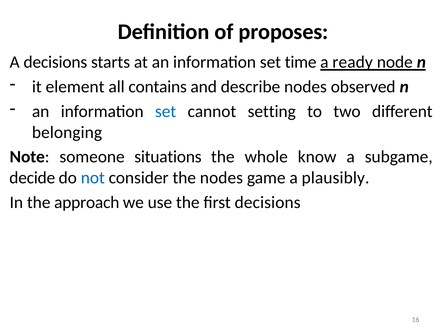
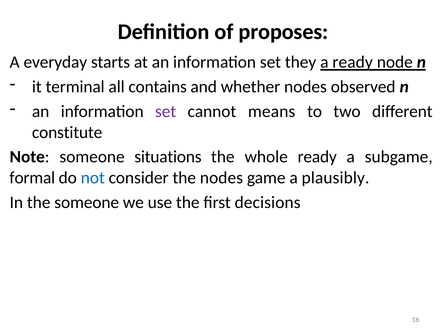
A decisions: decisions -> everyday
time: time -> they
element: element -> terminal
describe: describe -> whether
set at (166, 111) colour: blue -> purple
setting: setting -> means
belonging: belonging -> constitute
whole know: know -> ready
decide: decide -> formal
the approach: approach -> someone
